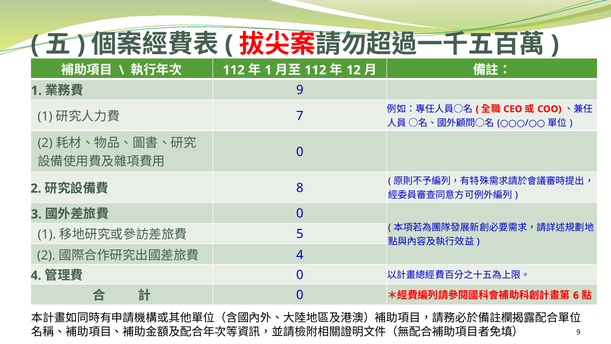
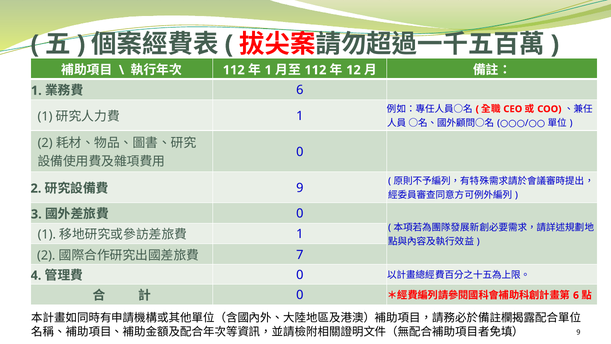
9 at (300, 90): 9 -> 6
7 at (300, 116): 7 -> 1
8 at (300, 188): 8 -> 9
5 at (300, 234): 5 -> 1
4 at (300, 255): 4 -> 7
